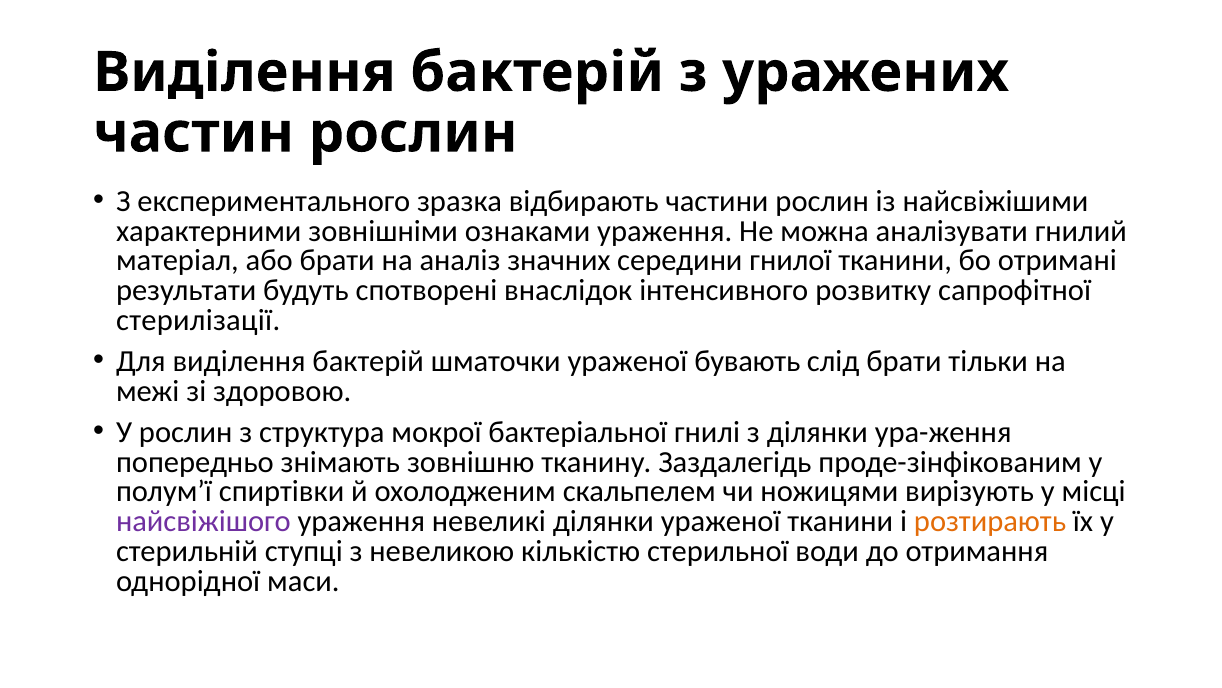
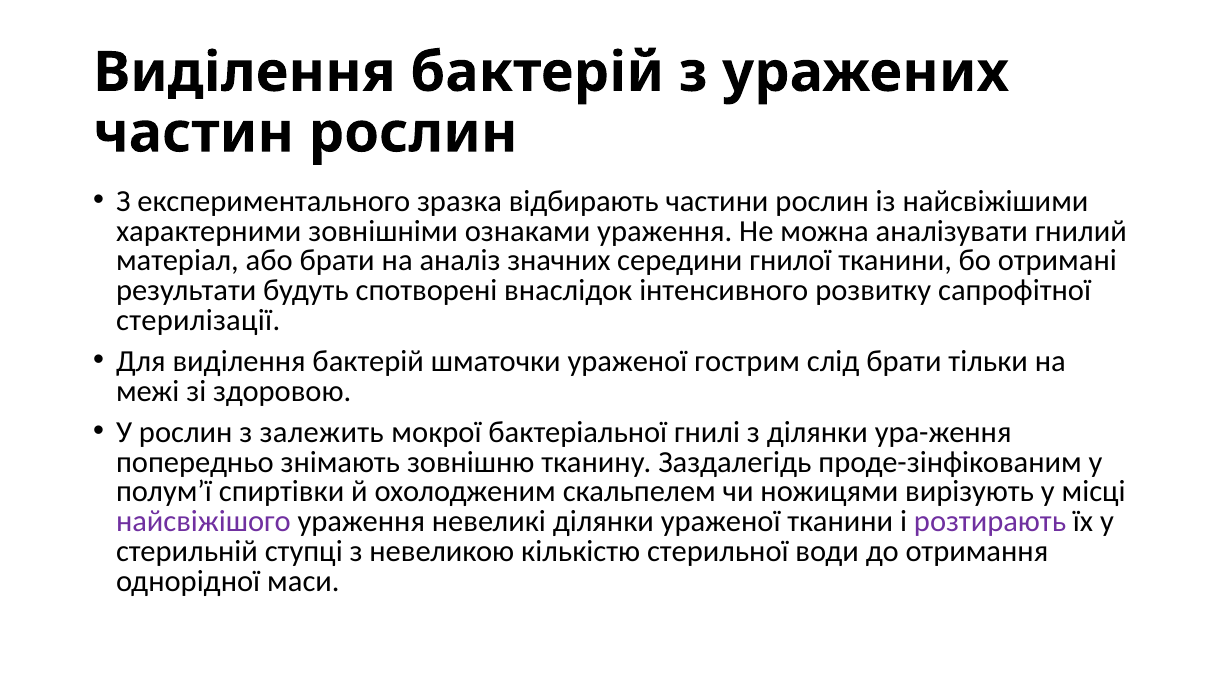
бувають: бувають -> гострим
структура: структура -> залежить
розтирають colour: orange -> purple
